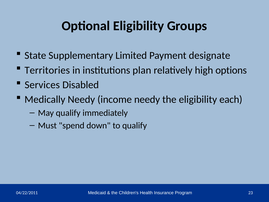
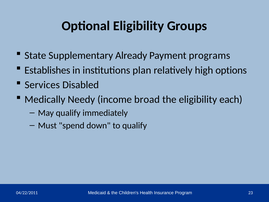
Limited: Limited -> Already
designate: designate -> programs
Territories: Territories -> Establishes
income needy: needy -> broad
